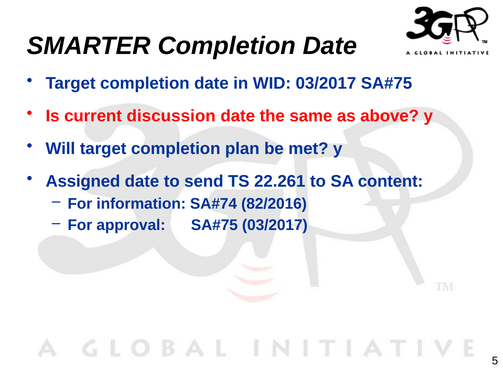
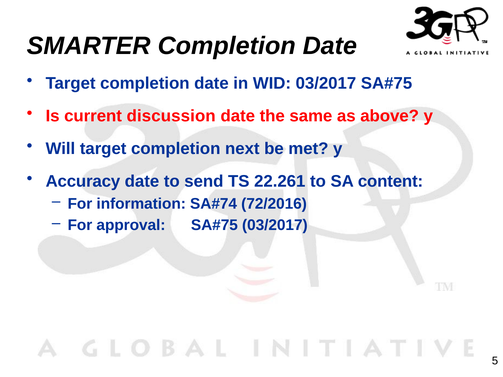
plan: plan -> next
Assigned: Assigned -> Accuracy
82/2016: 82/2016 -> 72/2016
